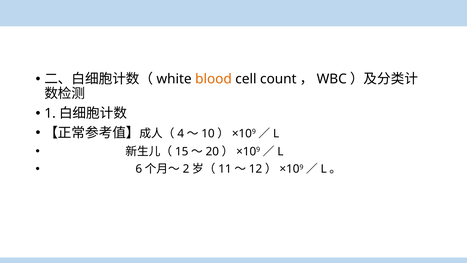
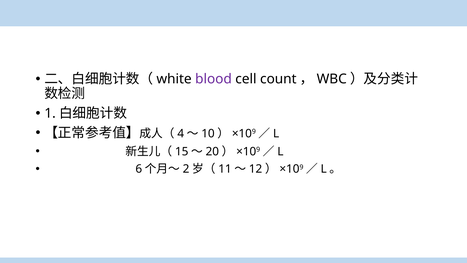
blood colour: orange -> purple
